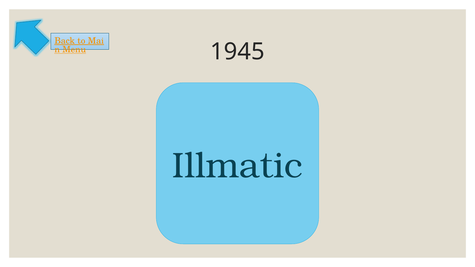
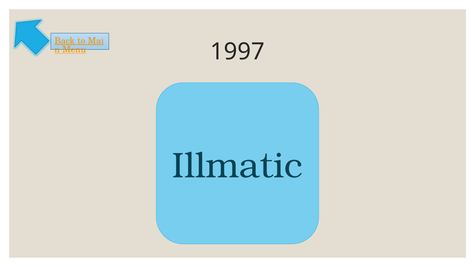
1945: 1945 -> 1997
